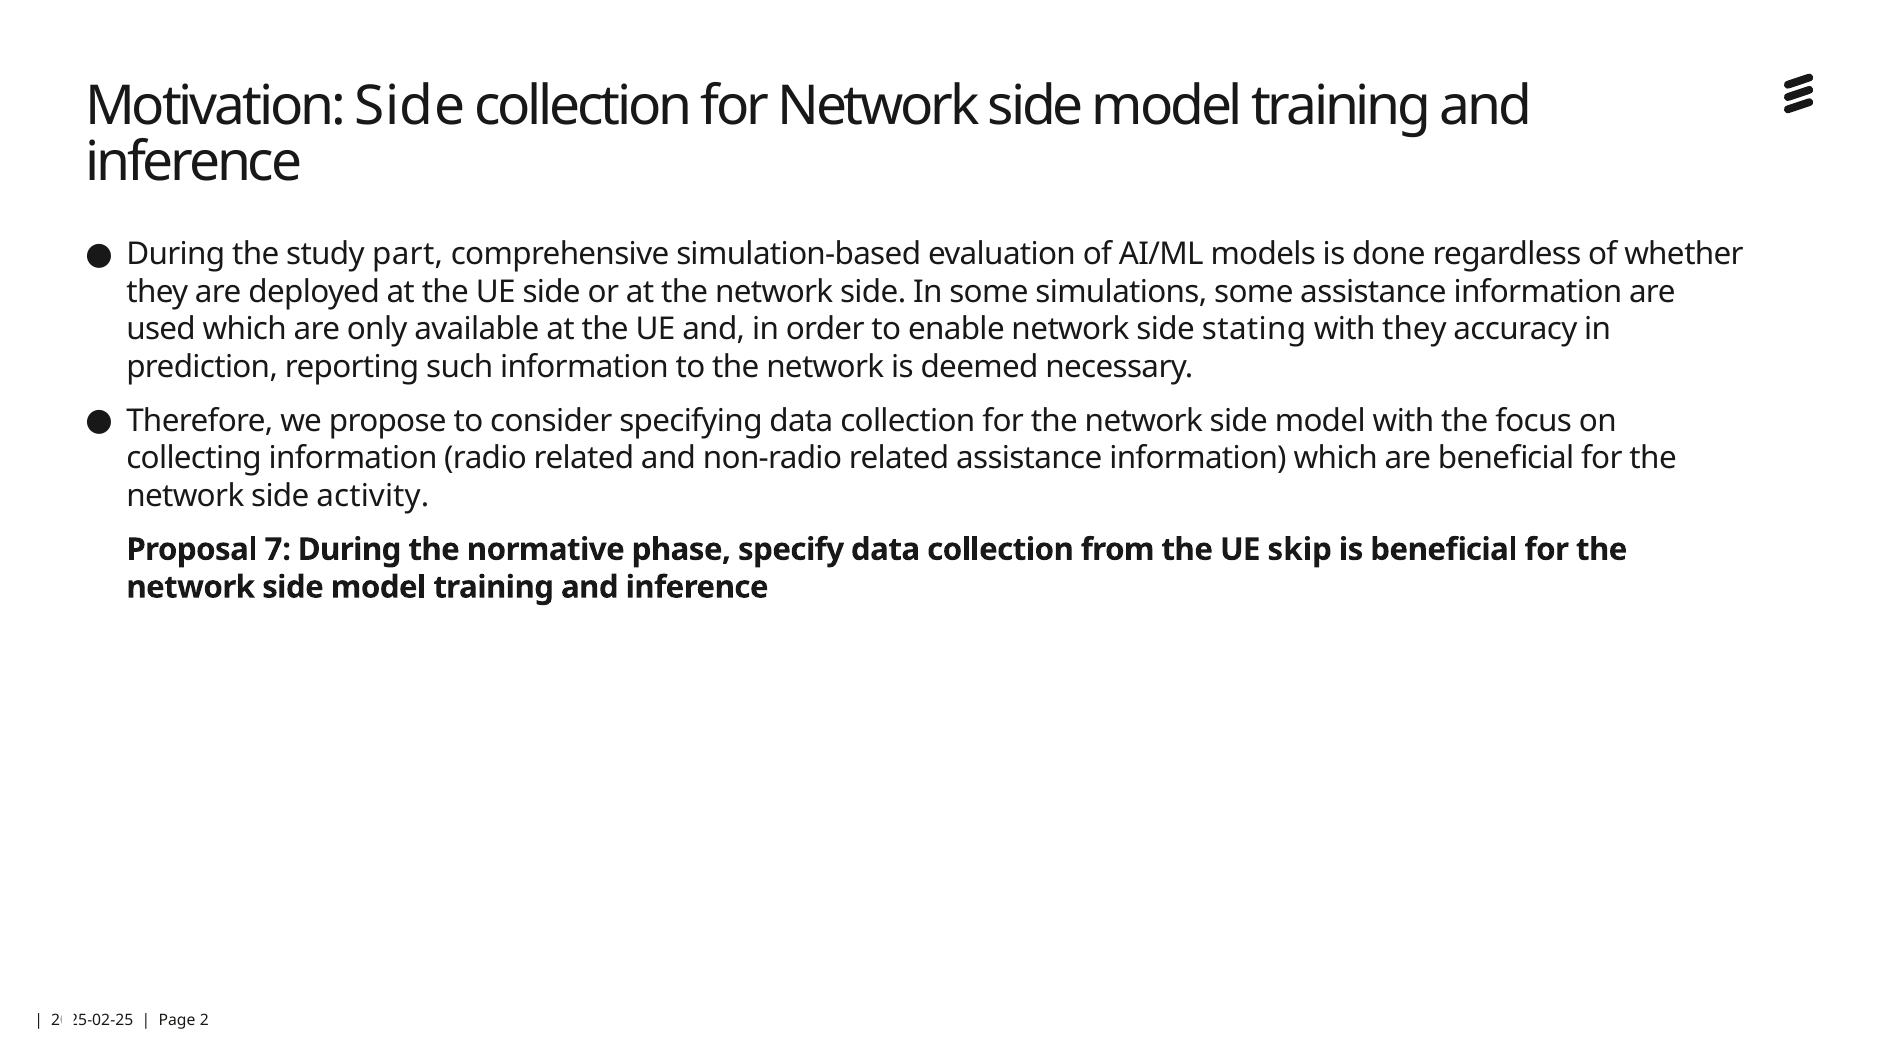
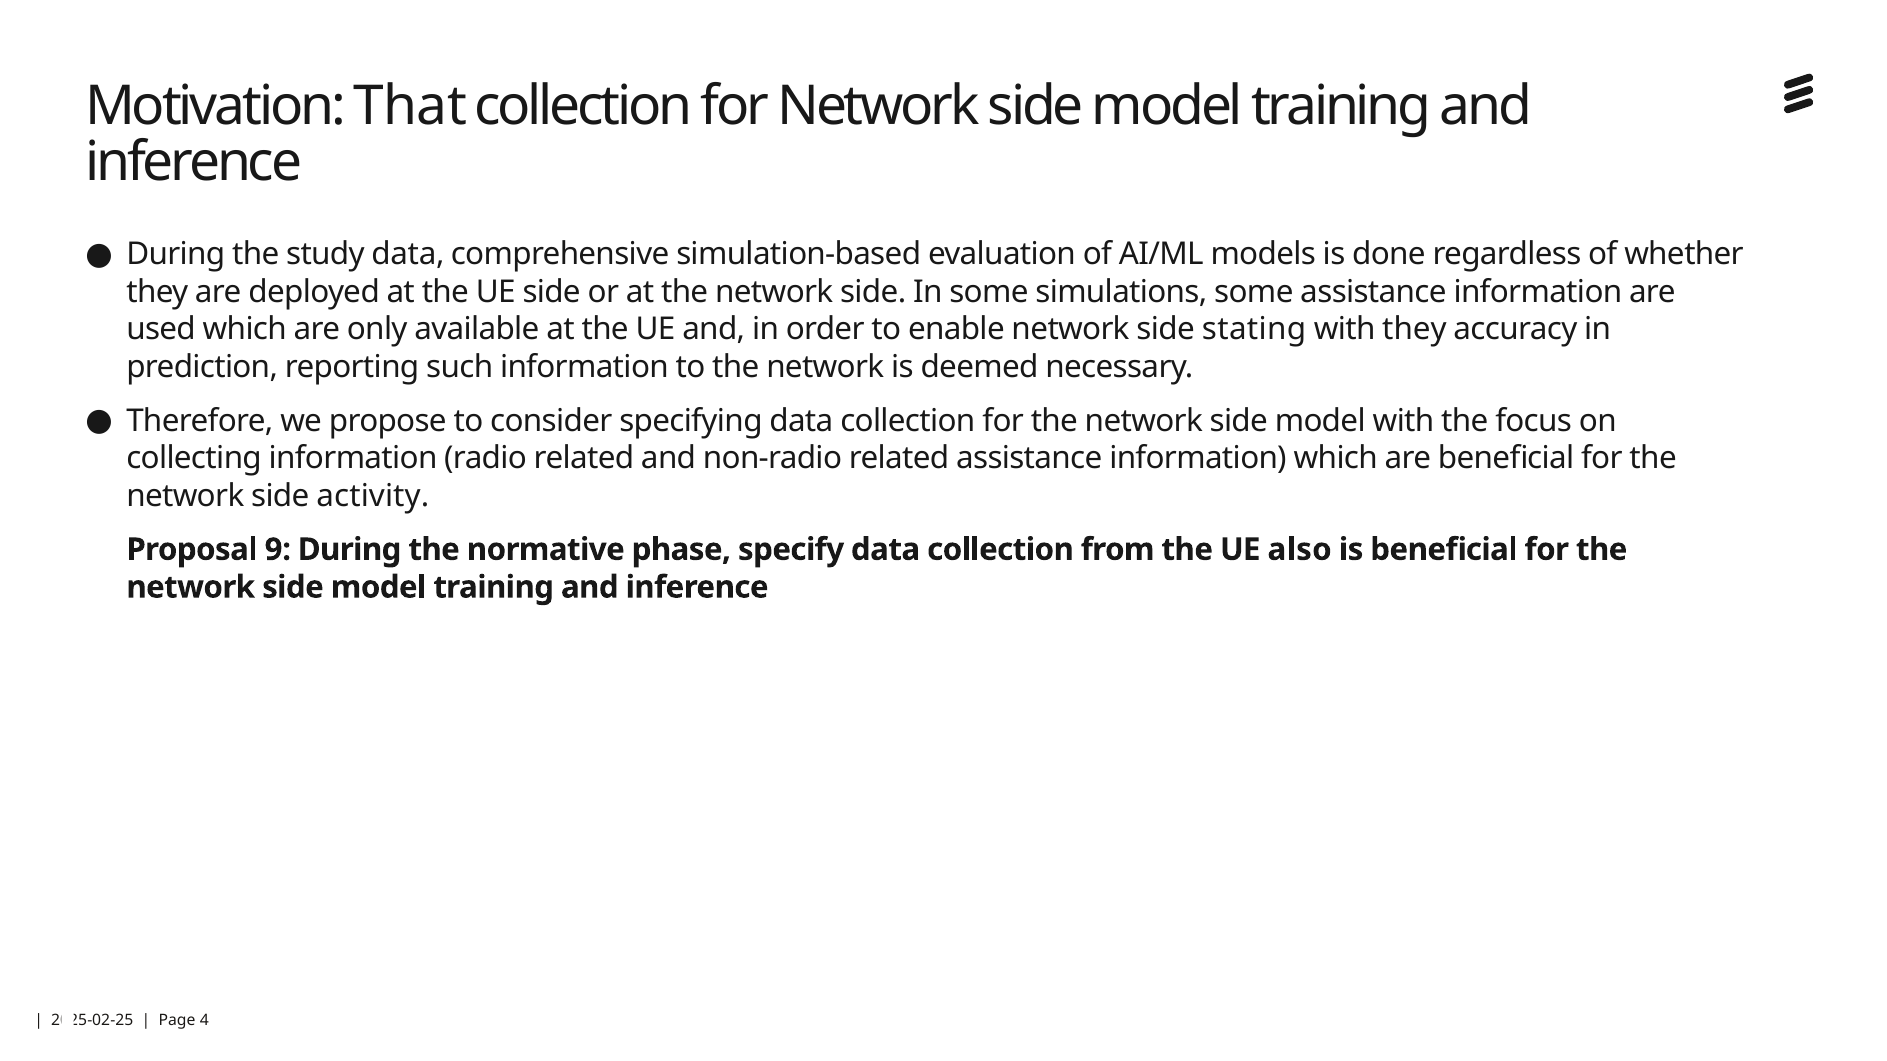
Motivation Side: Side -> That
study part: part -> data
7: 7 -> 9
skip: skip -> also
2: 2 -> 4
